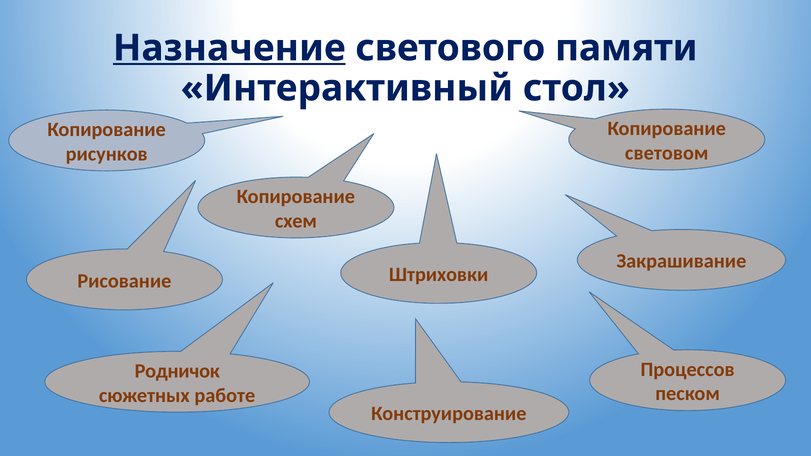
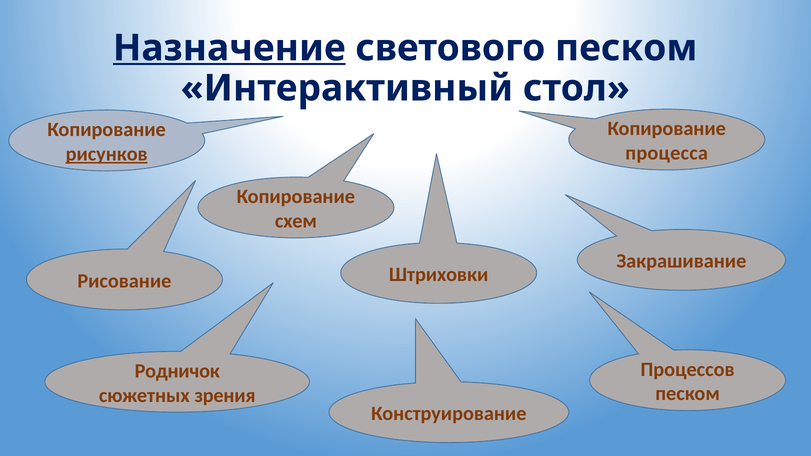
светового памяти: памяти -> песком
световом: световом -> процесса
рисунков underline: none -> present
работе: работе -> зрения
